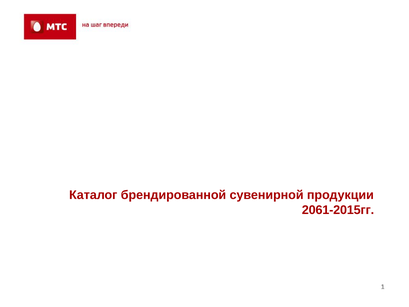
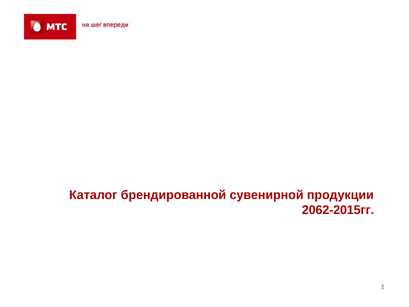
2061-2015гг: 2061-2015гг -> 2062-2015гг
